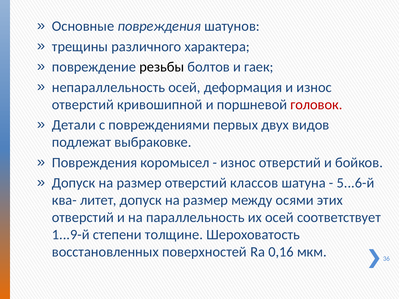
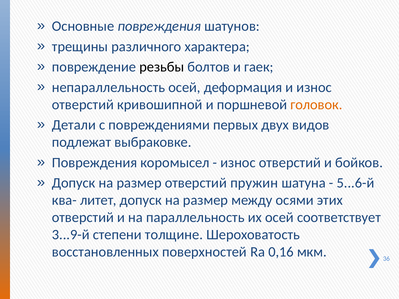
головок colour: red -> orange
классов: классов -> пружин
1...9-й: 1...9-й -> 3...9-й
